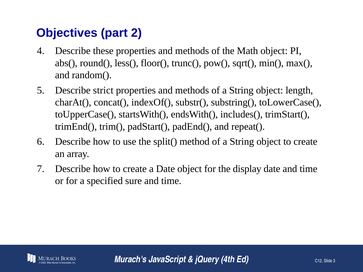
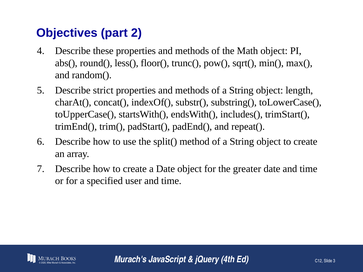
display: display -> greater
sure: sure -> user
